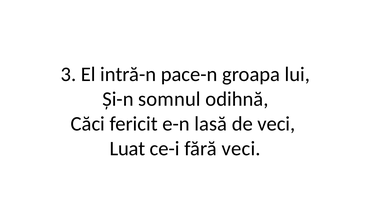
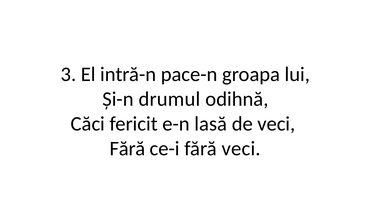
somnul: somnul -> drumul
Luat at (127, 148): Luat -> Fără
